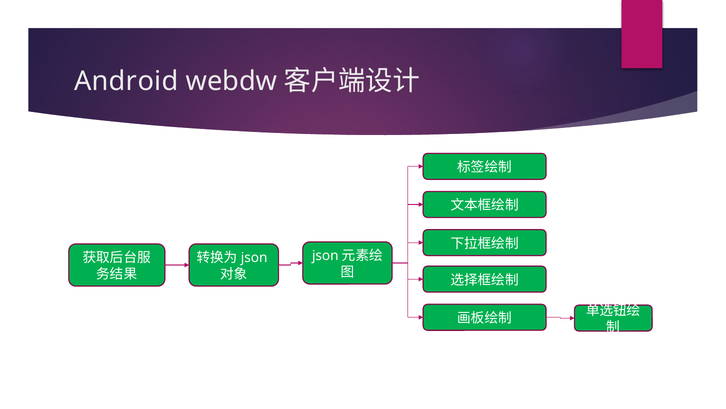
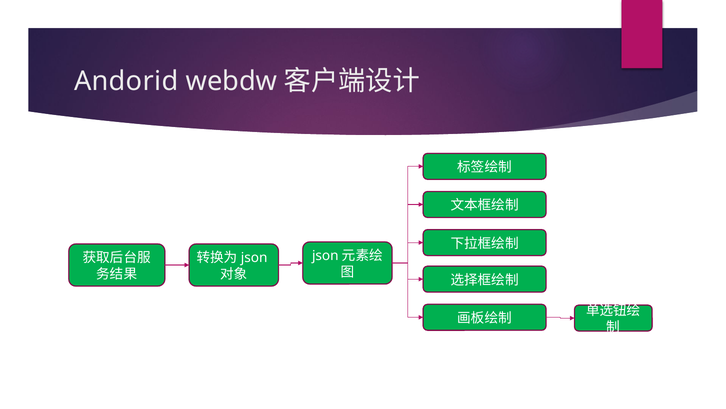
Android: Android -> Andorid
